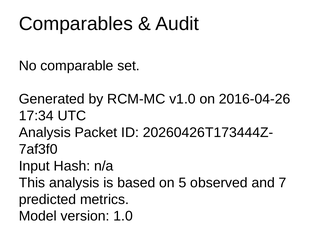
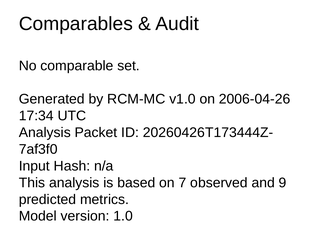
2016-04-26: 2016-04-26 -> 2006-04-26
5: 5 -> 7
7: 7 -> 9
